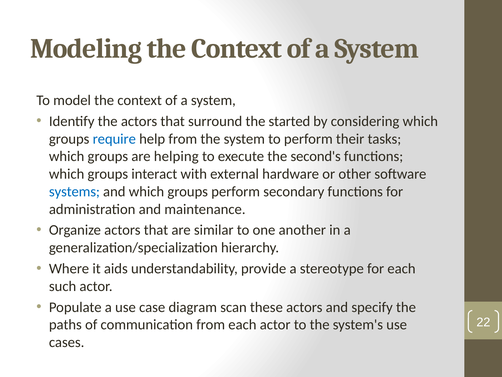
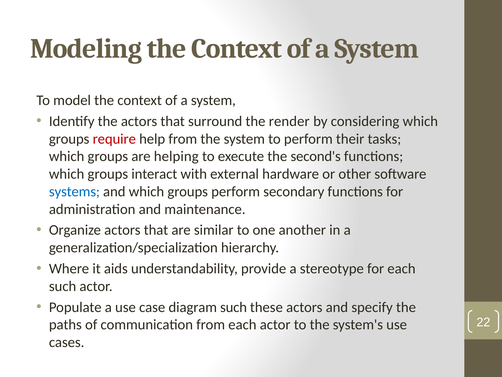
started: started -> render
require colour: blue -> red
diagram scan: scan -> such
